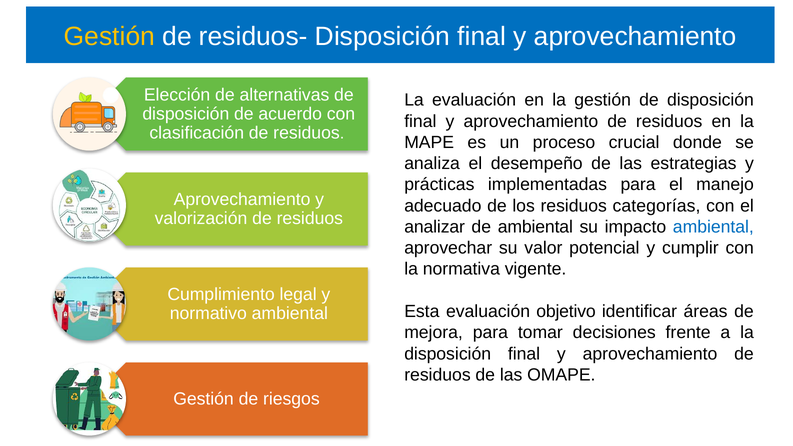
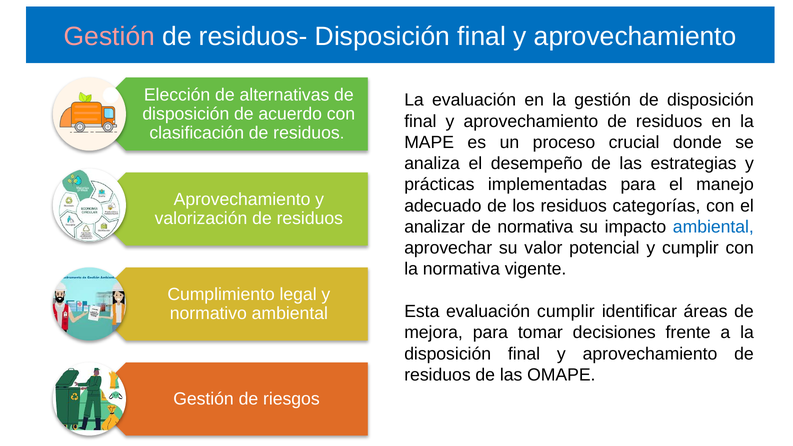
Gestión at (109, 37) colour: yellow -> pink
de ambiental: ambiental -> normativa
evaluación objetivo: objetivo -> cumplir
